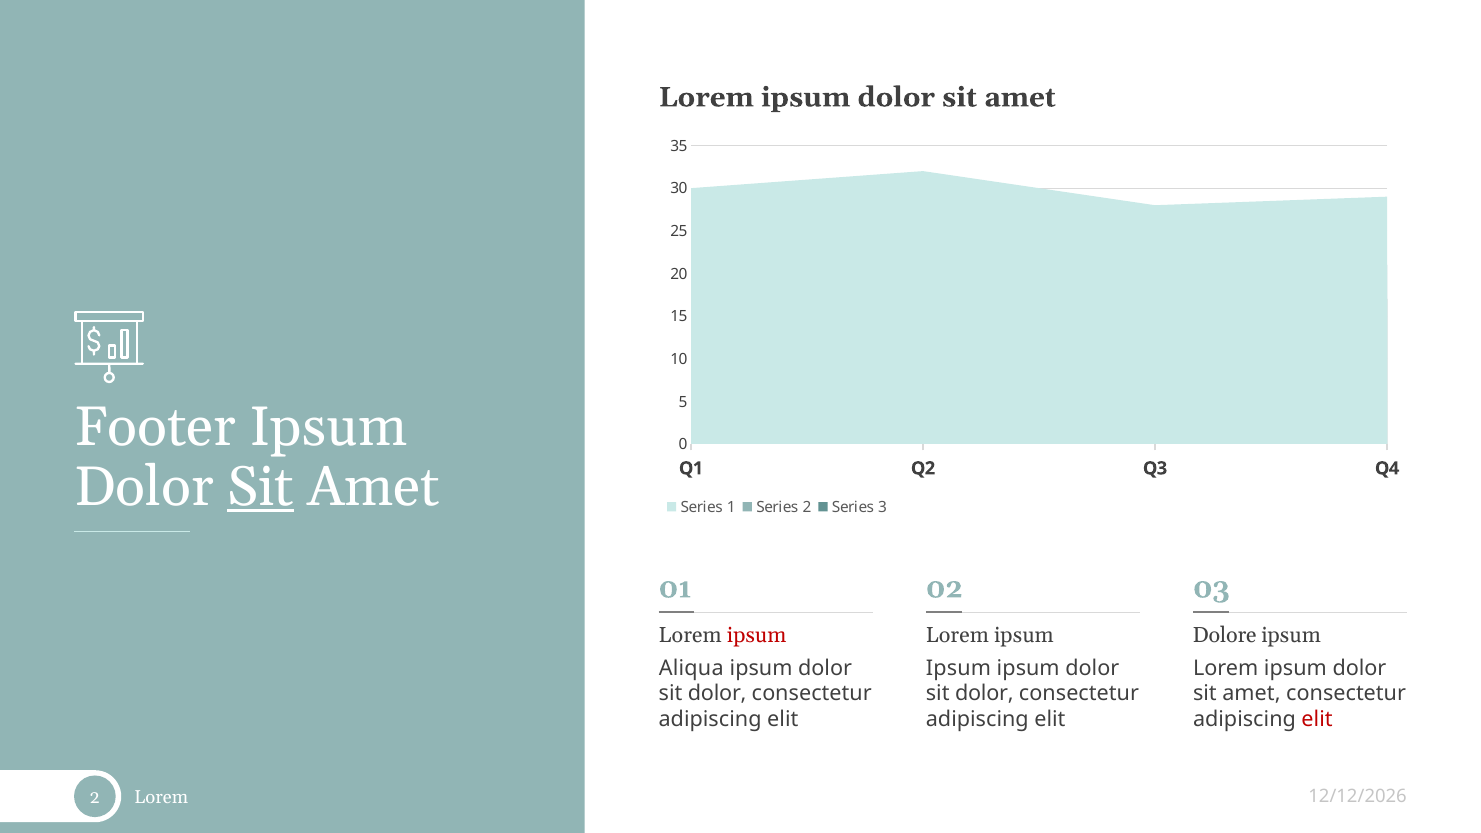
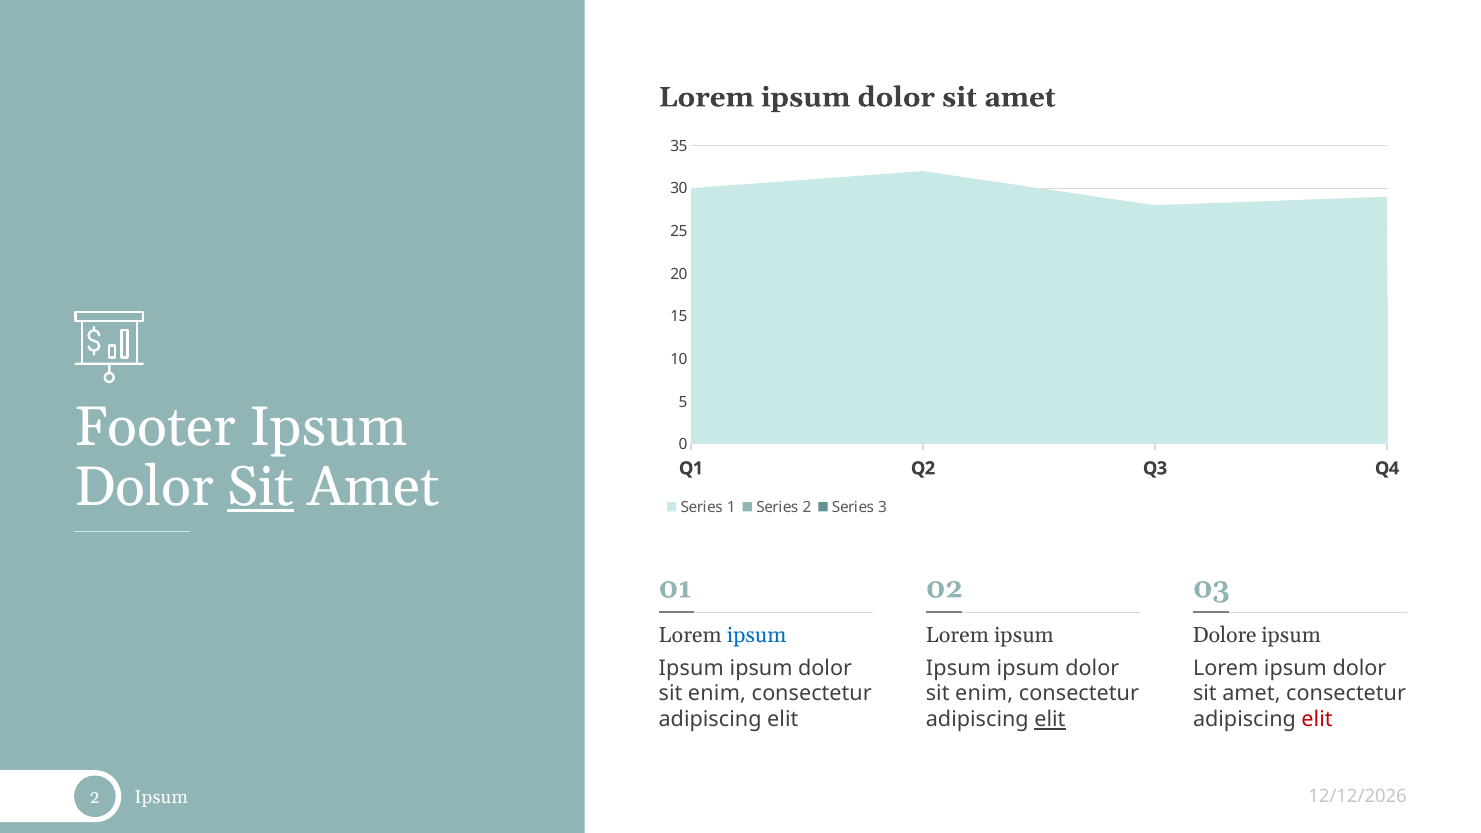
ipsum at (757, 636) colour: red -> blue
Aliqua at (691, 668): Aliqua -> Ipsum
dolor at (717, 694): dolor -> enim
dolor at (984, 694): dolor -> enim
elit at (1050, 720) underline: none -> present
Lorem at (161, 798): Lorem -> Ipsum
